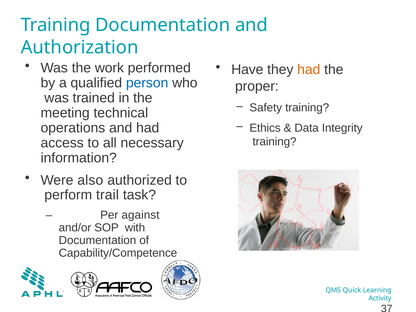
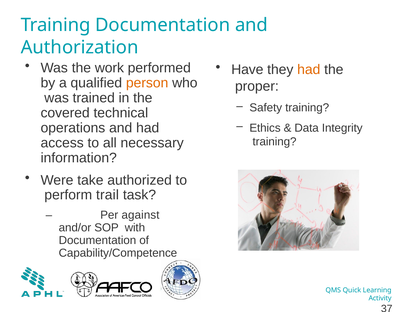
person colour: blue -> orange
meeting: meeting -> covered
also: also -> take
